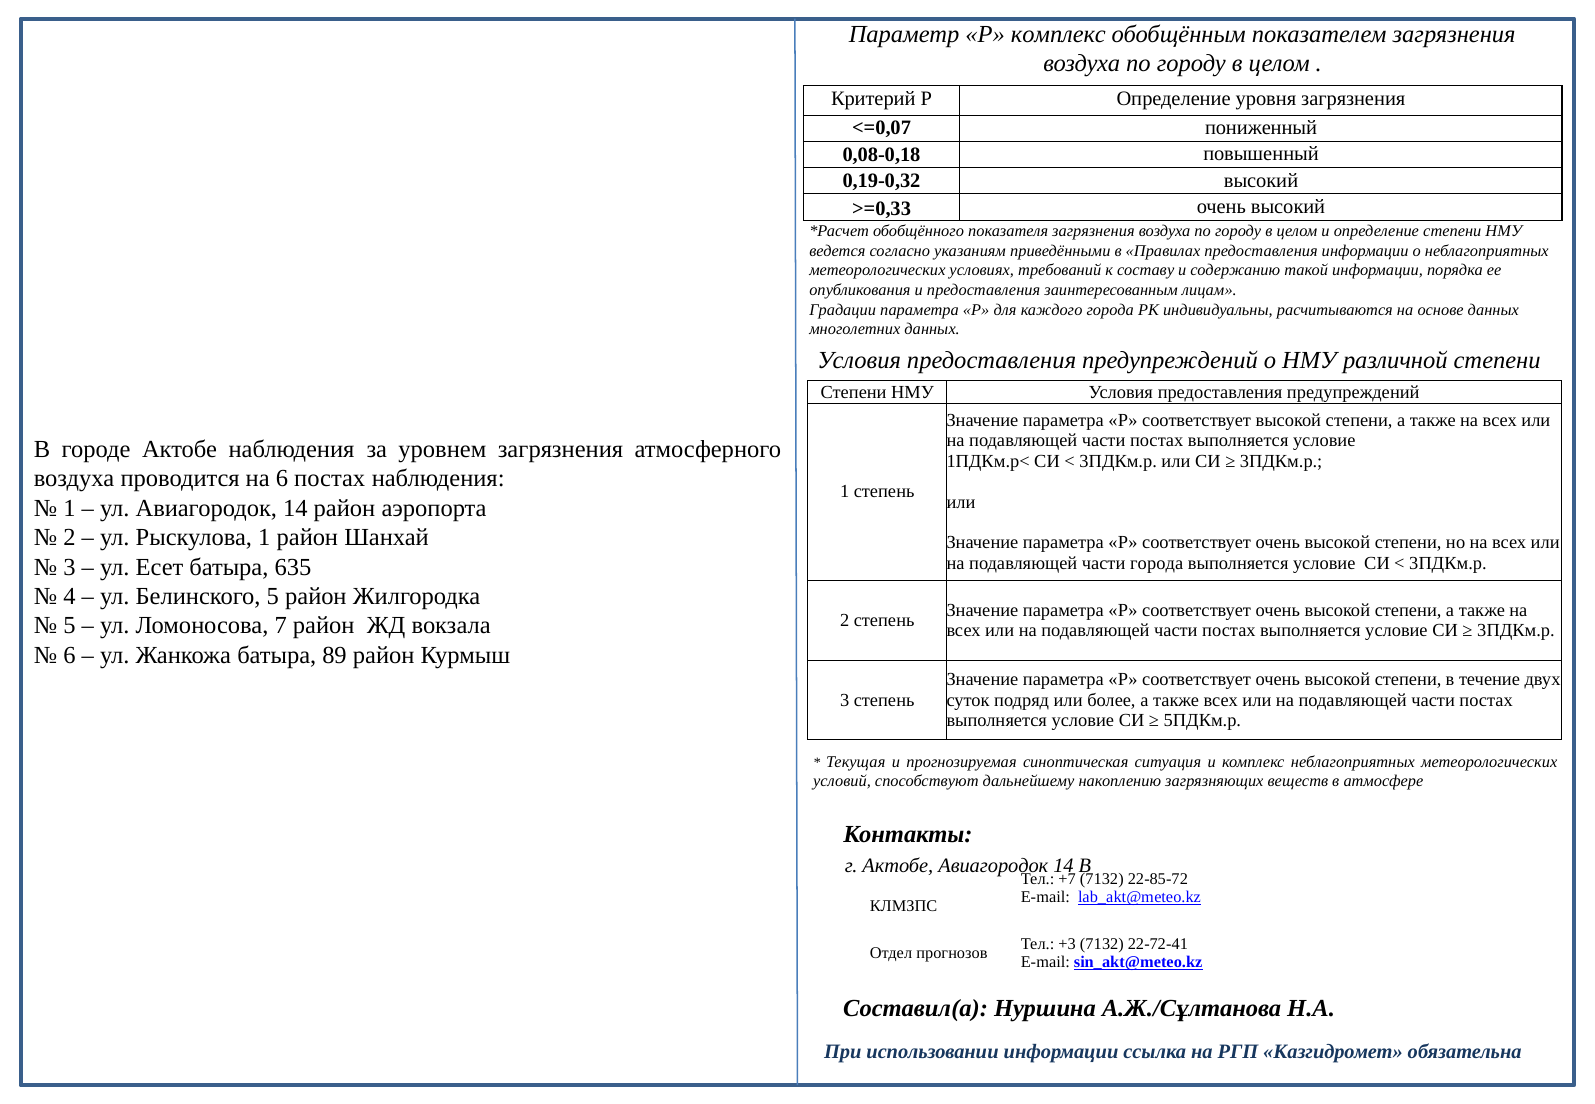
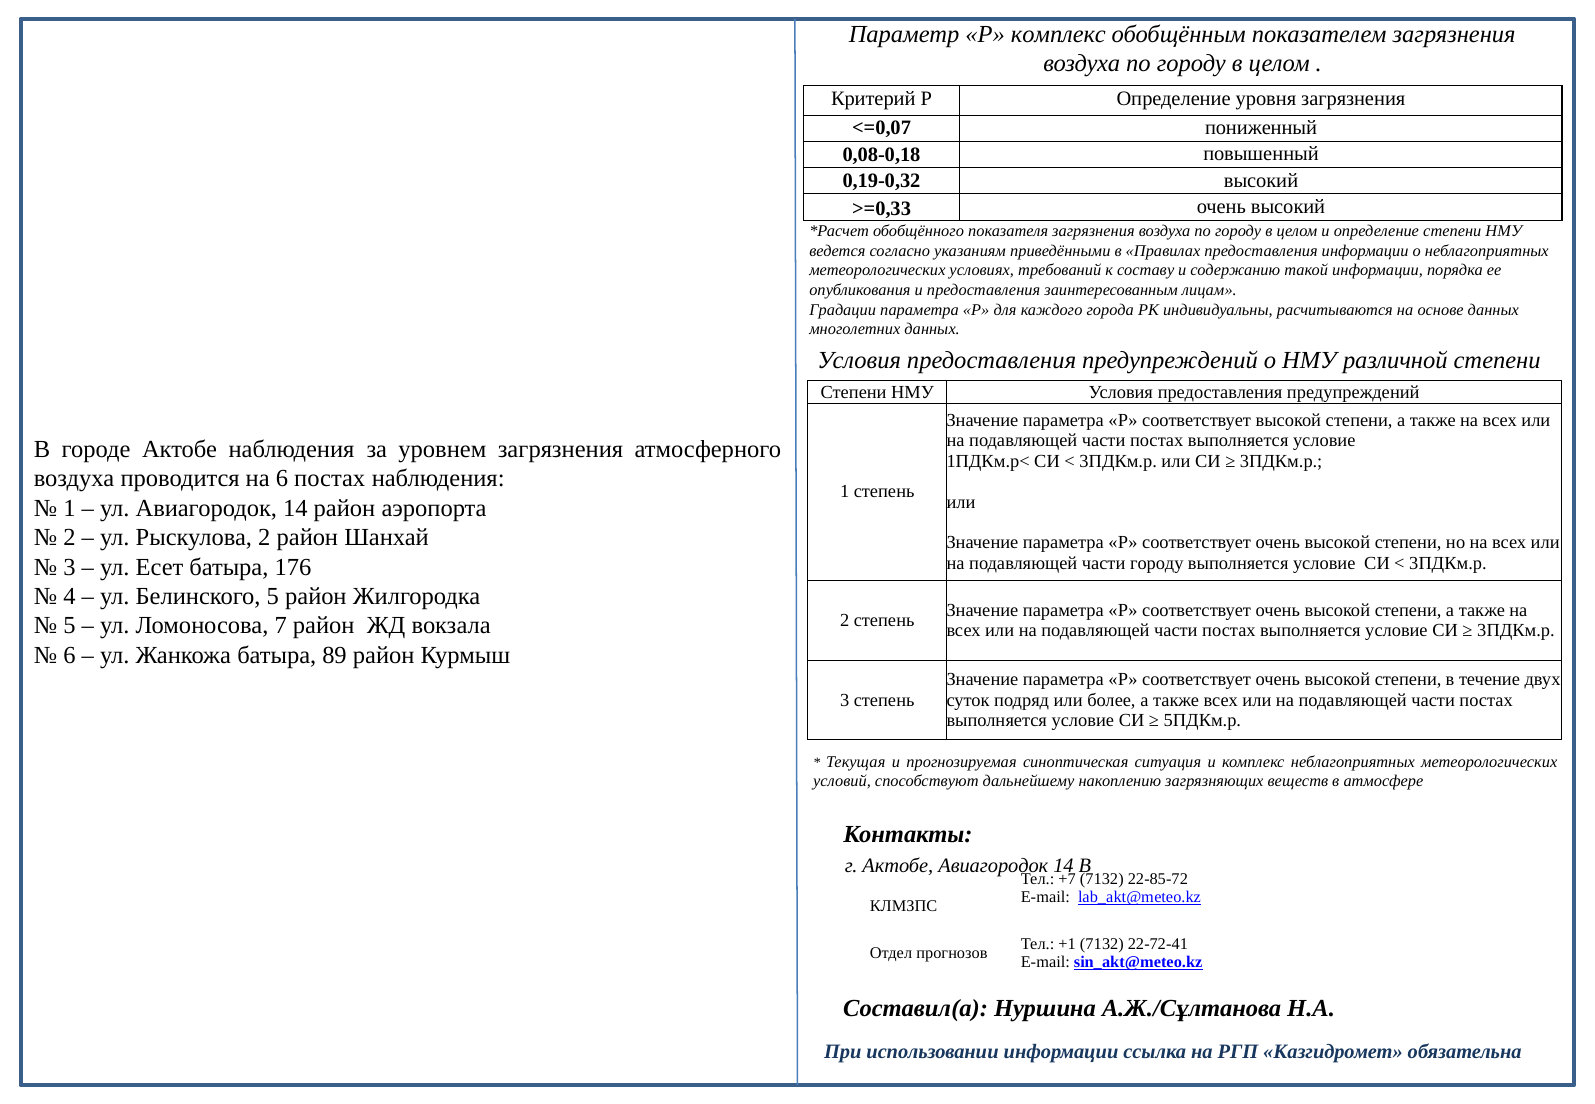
Рыскулова 1: 1 -> 2
части города: города -> городу
635: 635 -> 176
+3: +3 -> +1
